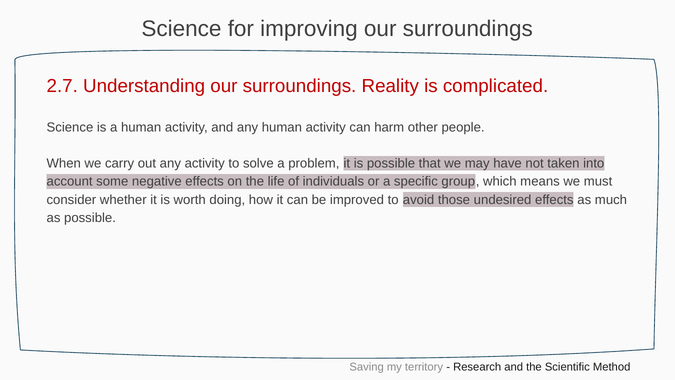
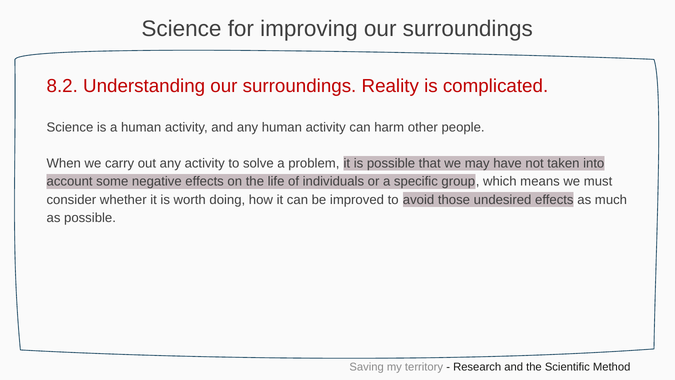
2.7: 2.7 -> 8.2
